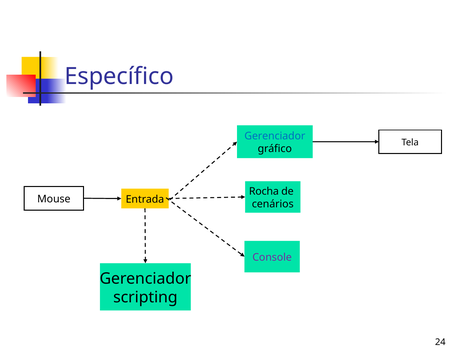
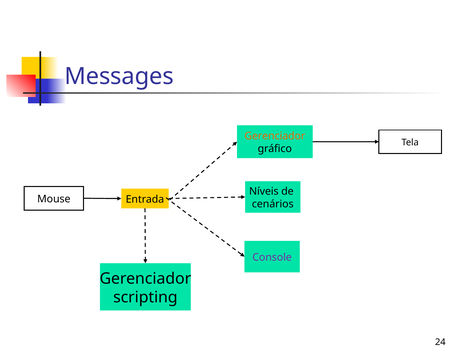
Específico: Específico -> Messages
Gerenciador at (275, 136) colour: blue -> orange
Rocha: Rocha -> Níveis
